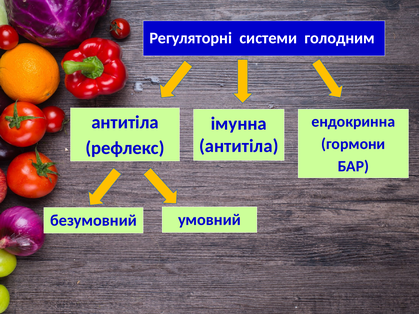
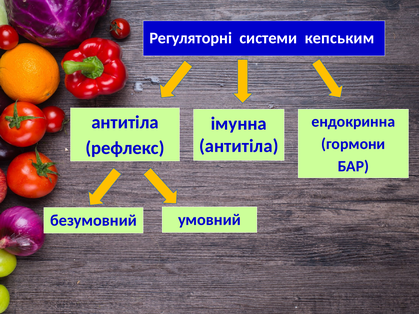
голодним: голодним -> кепським
